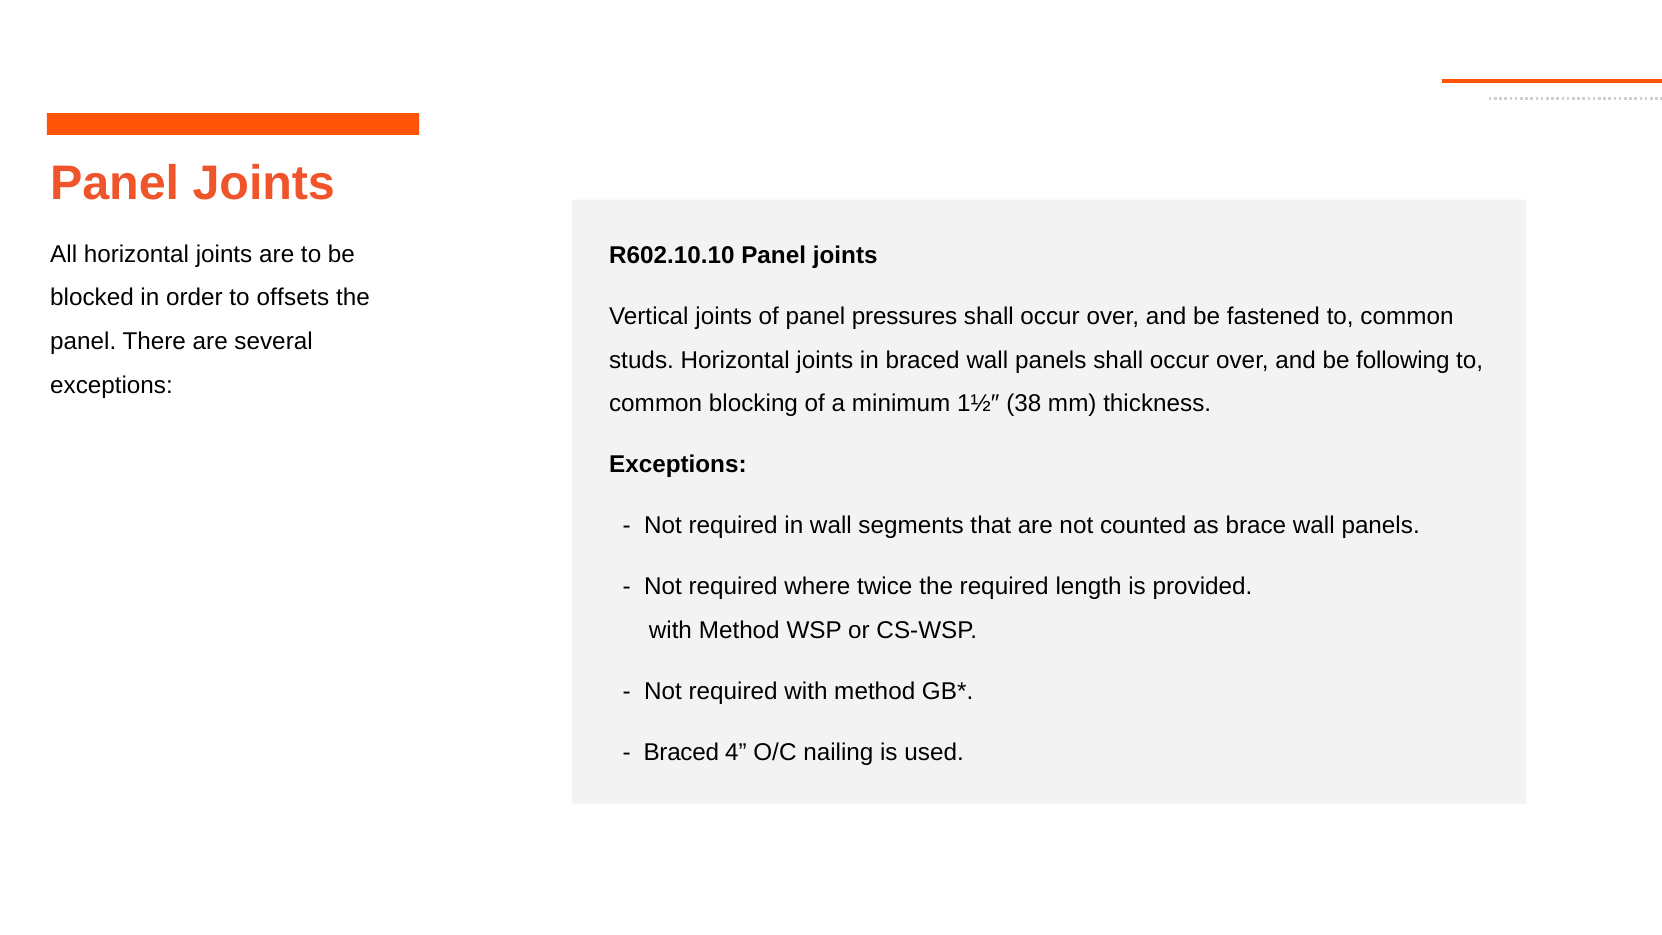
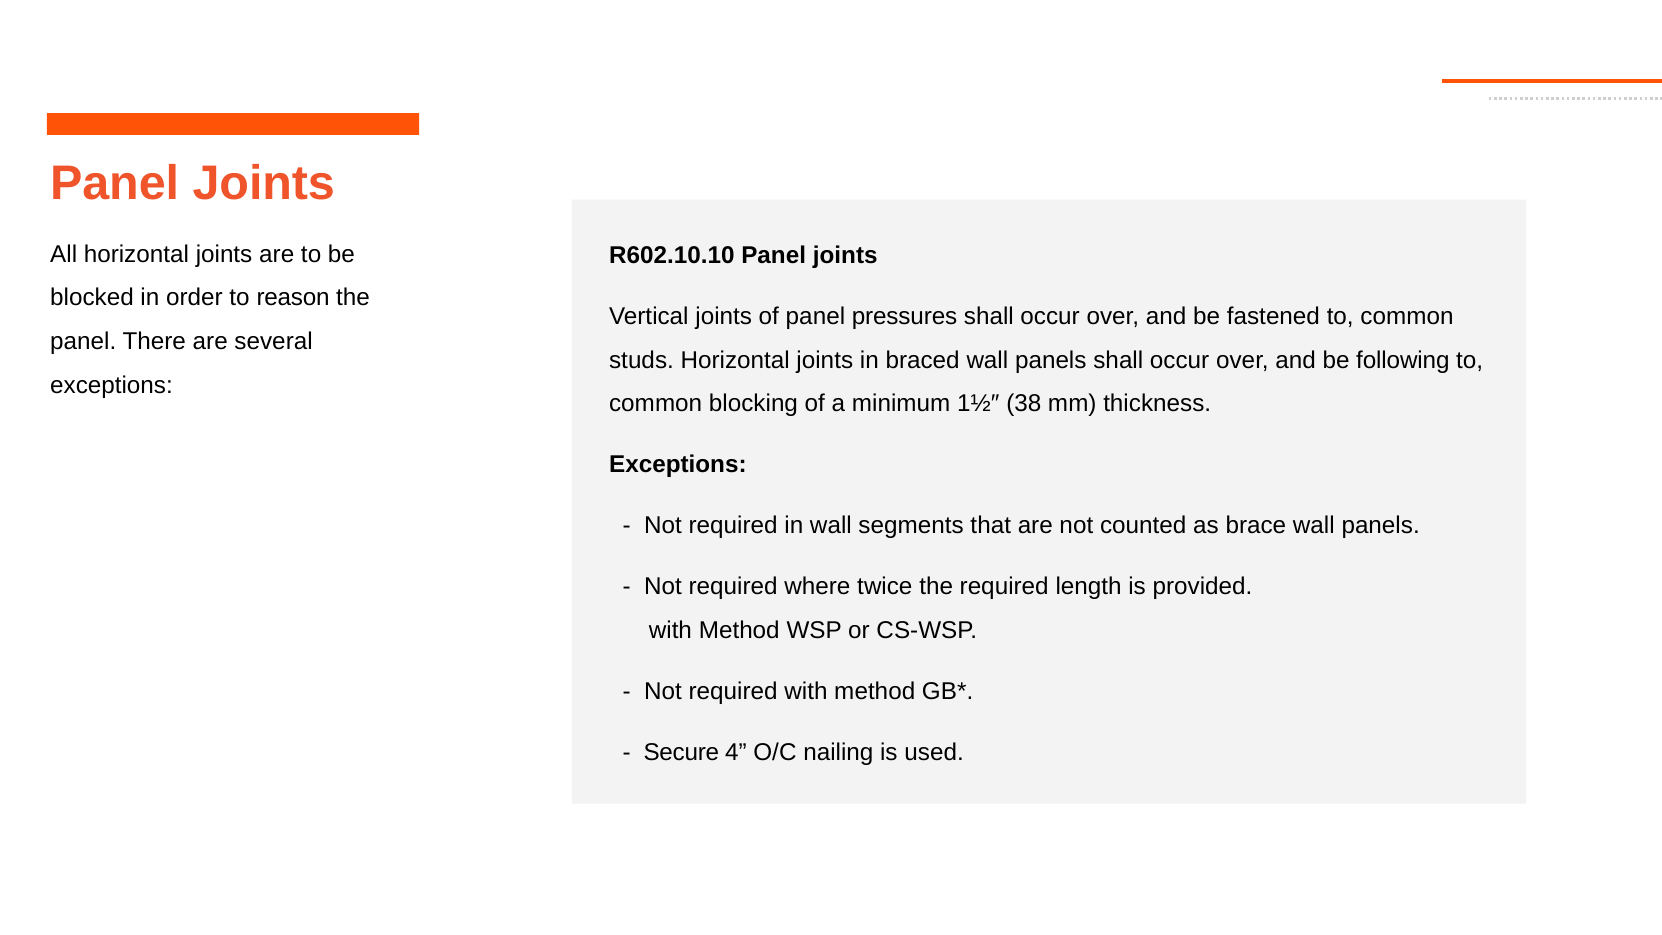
offsets: offsets -> reason
Braced at (681, 752): Braced -> Secure
